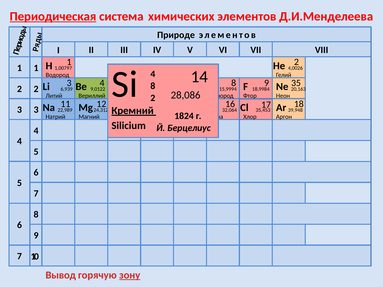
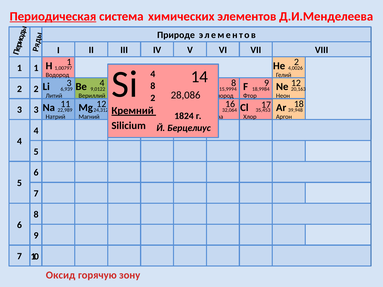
35 at (296, 83): 35 -> 12
Вывод: Вывод -> Оксид
зону underline: present -> none
